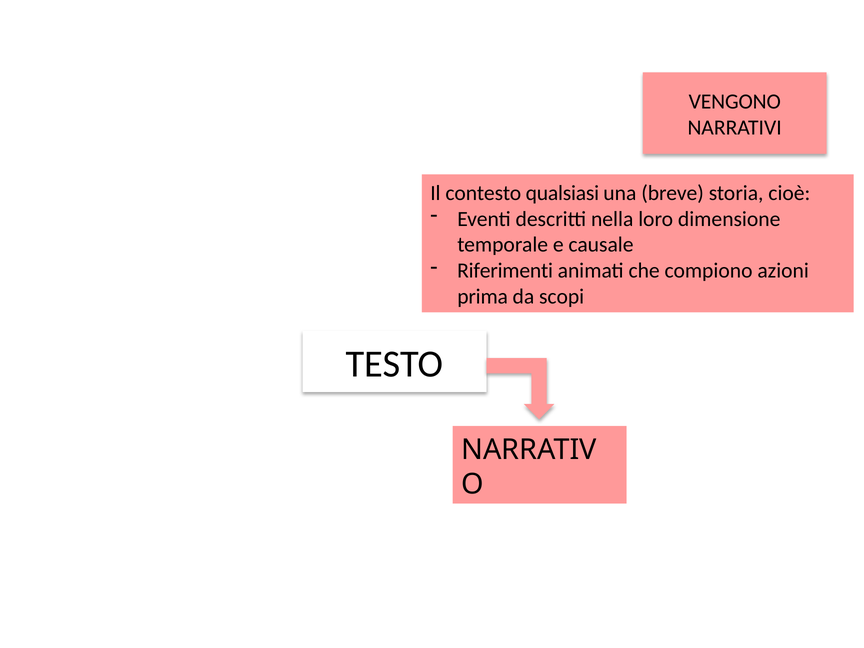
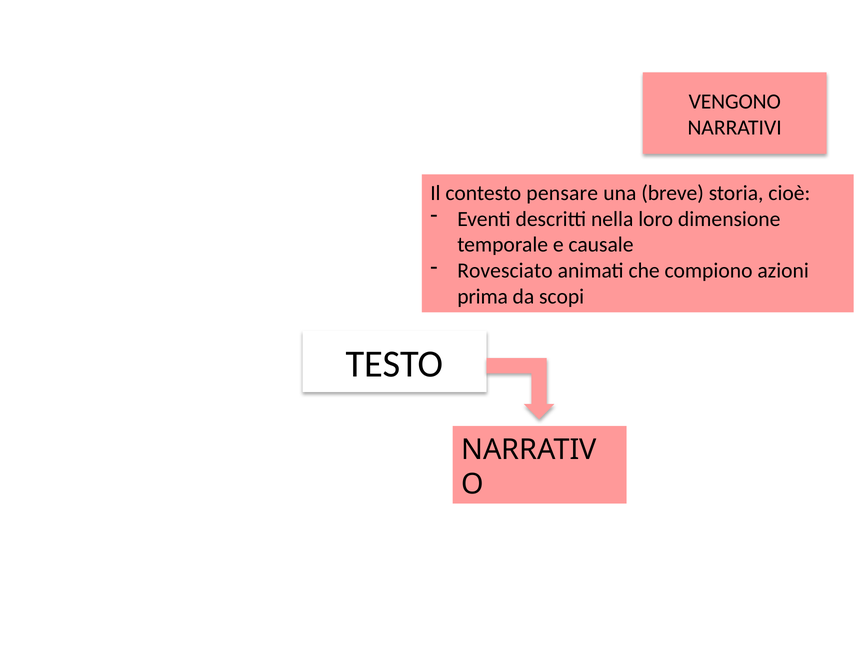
qualsiasi: qualsiasi -> pensare
Riferimenti: Riferimenti -> Rovesciato
